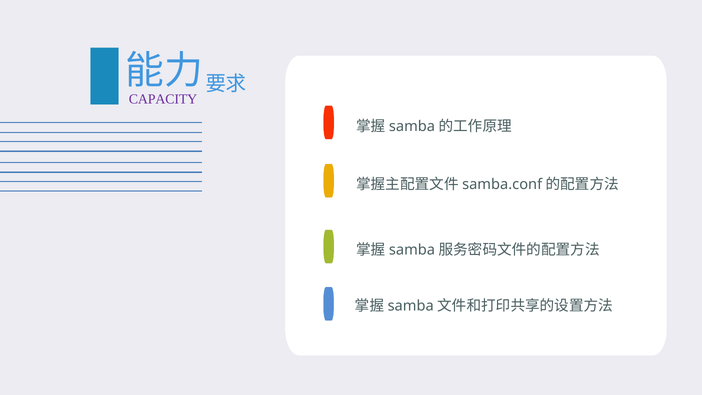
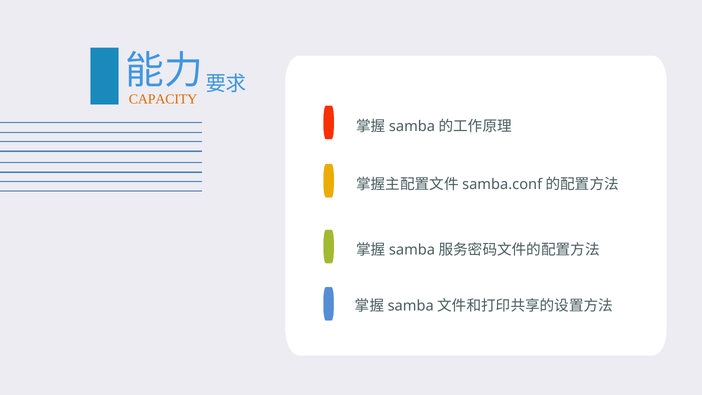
CAPACITY colour: purple -> orange
